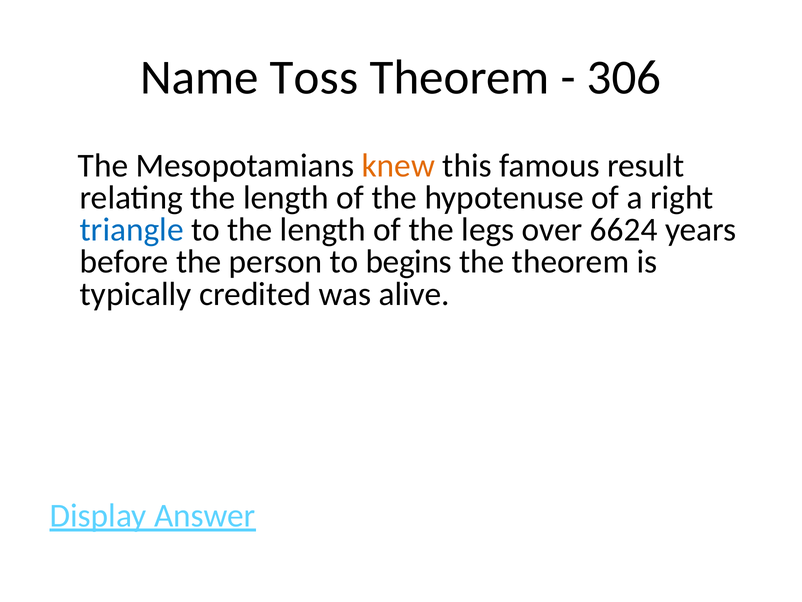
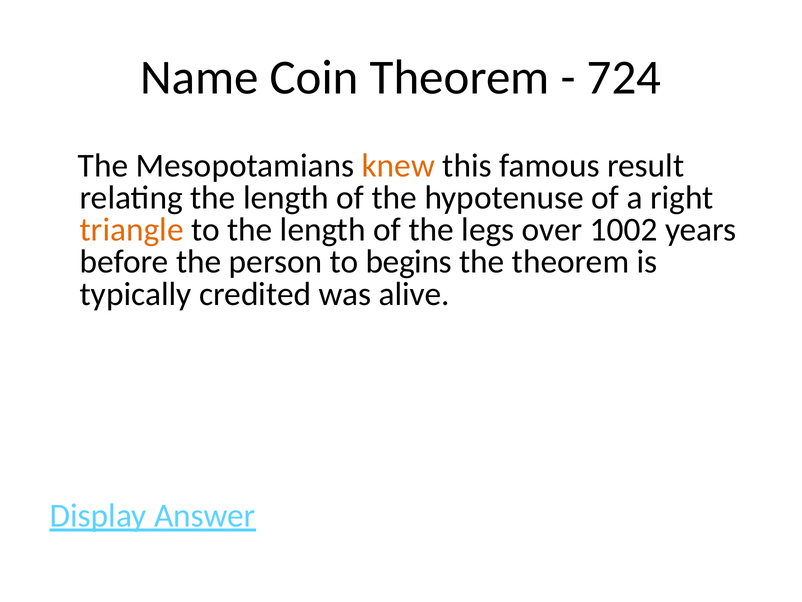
Toss: Toss -> Coin
306: 306 -> 724
triangle colour: blue -> orange
6624: 6624 -> 1002
